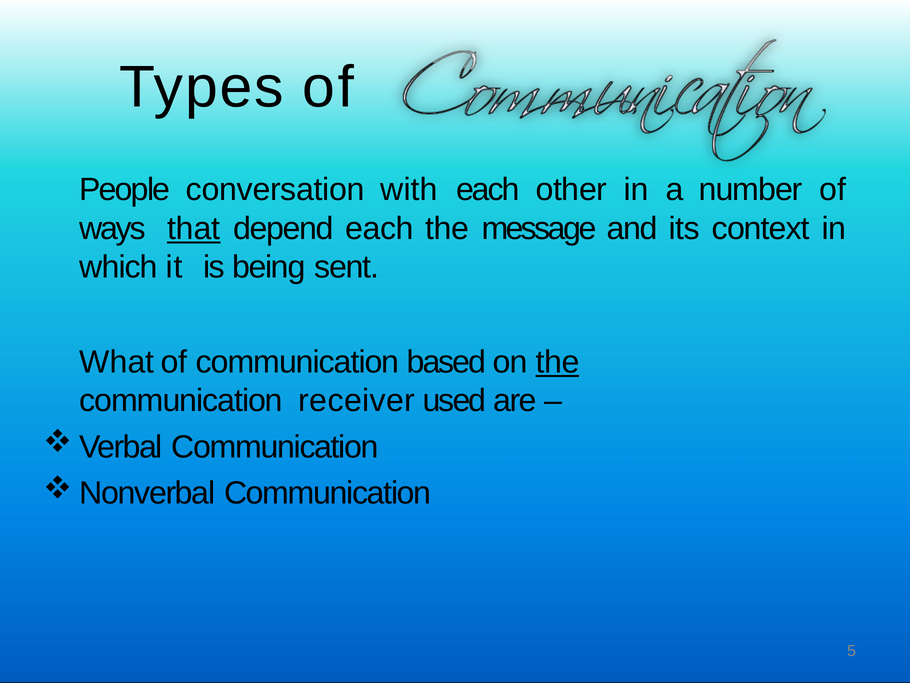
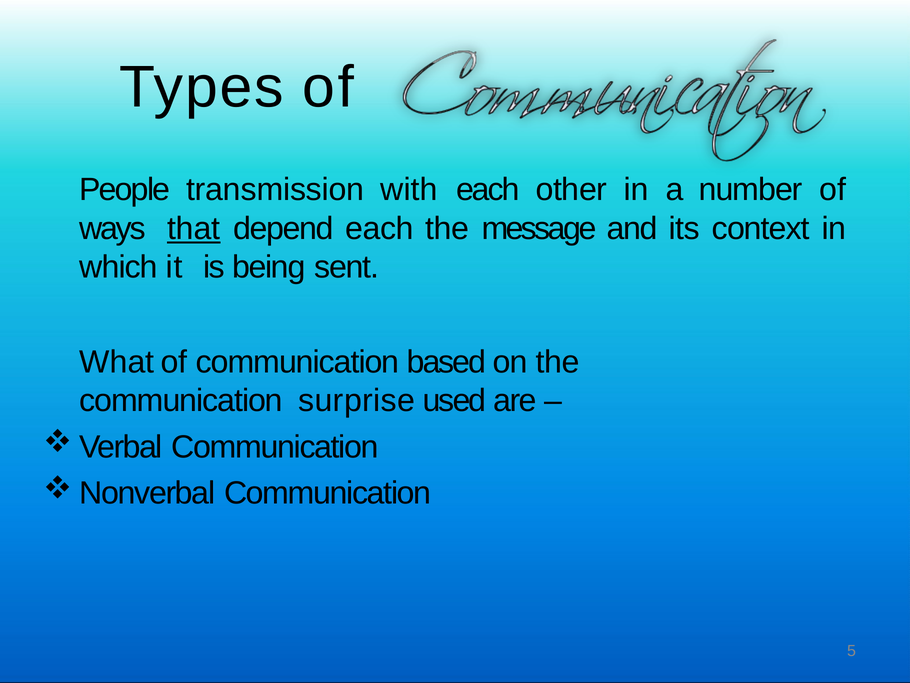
conversation: conversation -> transmission
the at (558, 362) underline: present -> none
receiver: receiver -> surprise
